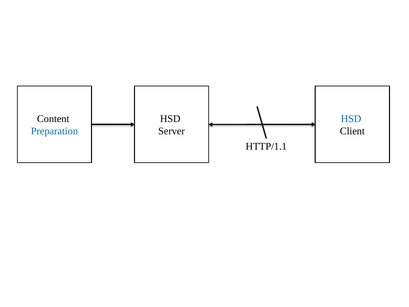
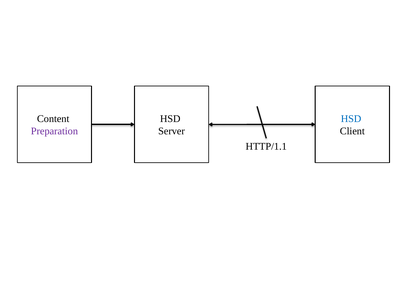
Preparation colour: blue -> purple
